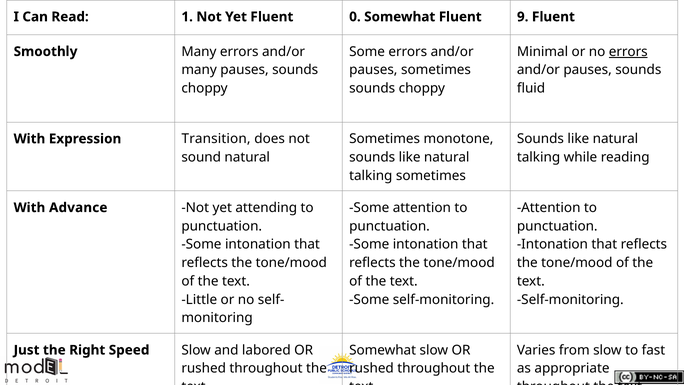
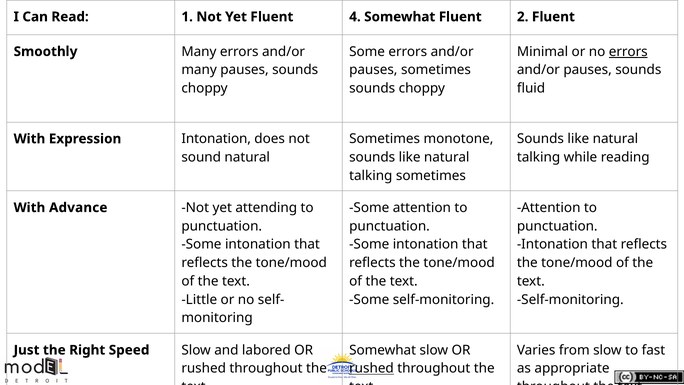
0: 0 -> 4
9: 9 -> 2
Expression Transition: Transition -> Intonation
rushed at (371, 368) underline: none -> present
